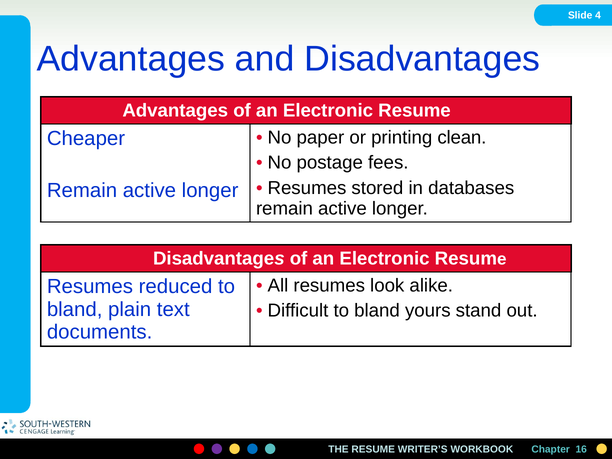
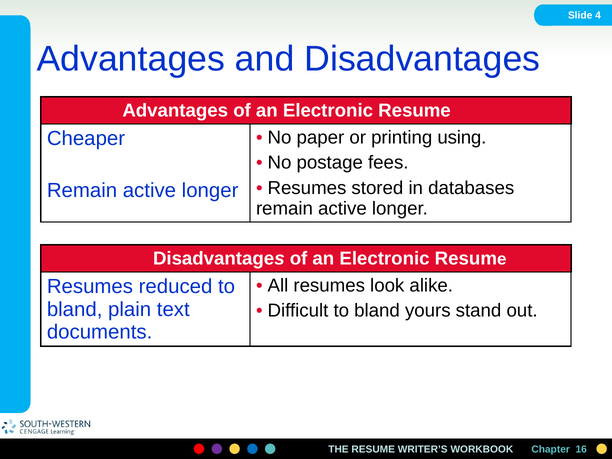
clean: clean -> using
